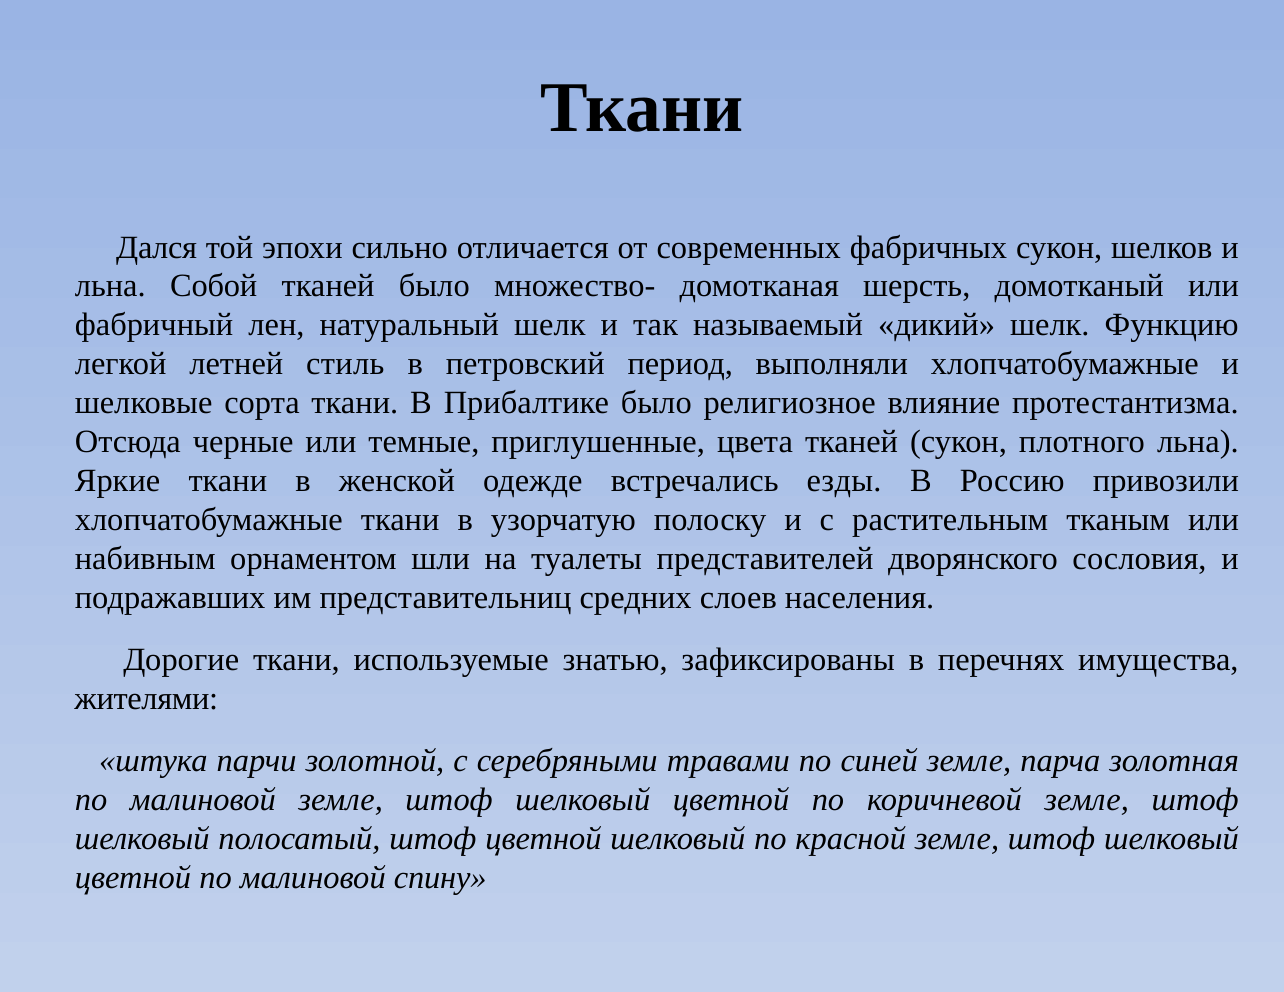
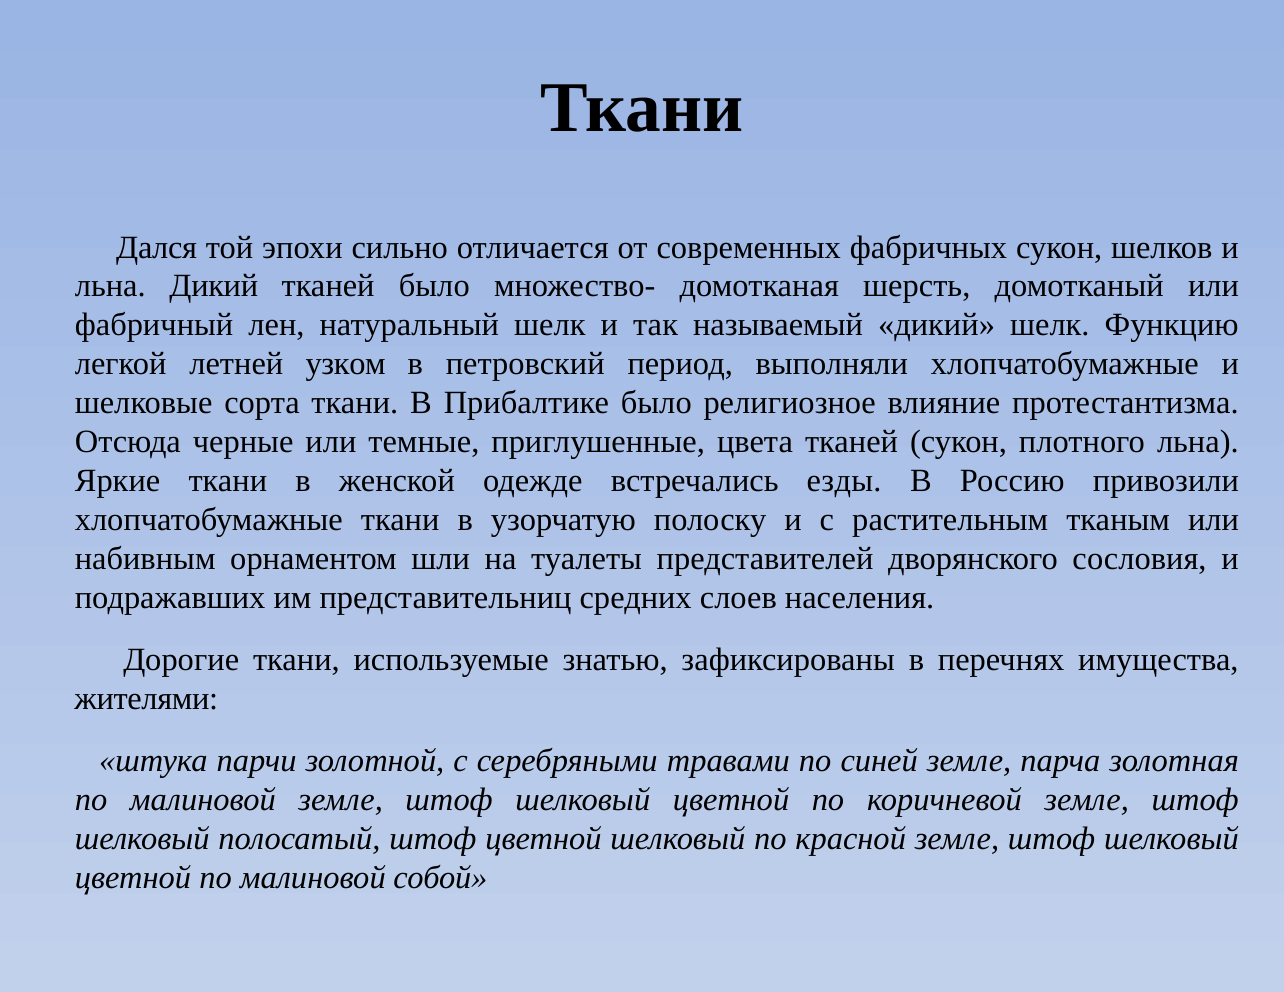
льна Собой: Собой -> Дикий
стиль: стиль -> узком
спину: спину -> собой
